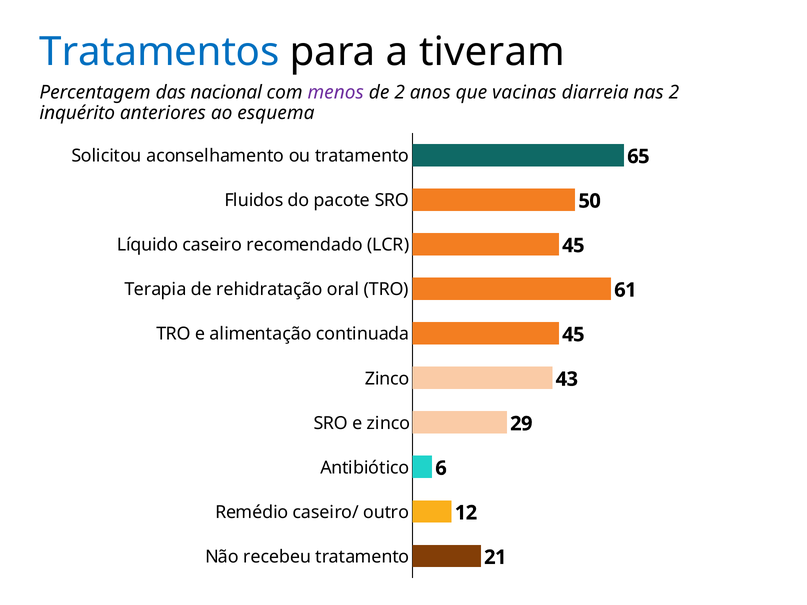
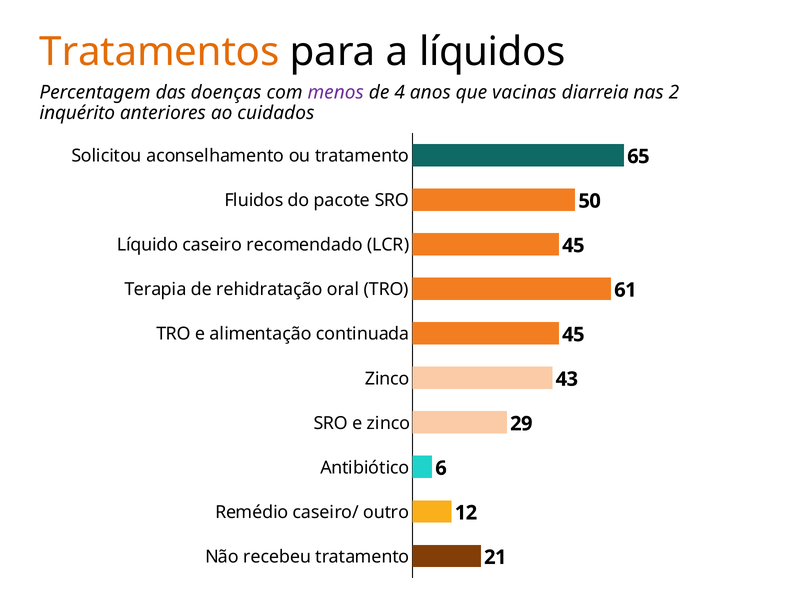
Tratamentos colour: blue -> orange
tiveram: tiveram -> líquidos
nacional: nacional -> doenças
de 2: 2 -> 4
esquema: esquema -> cuidados
